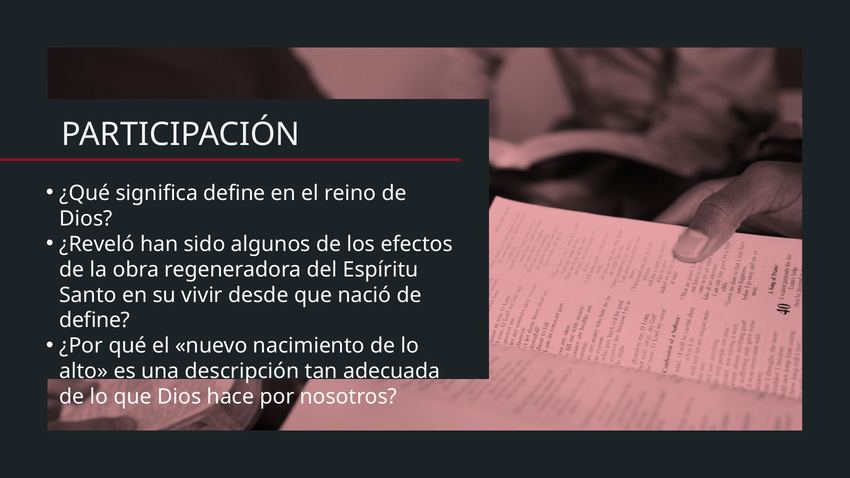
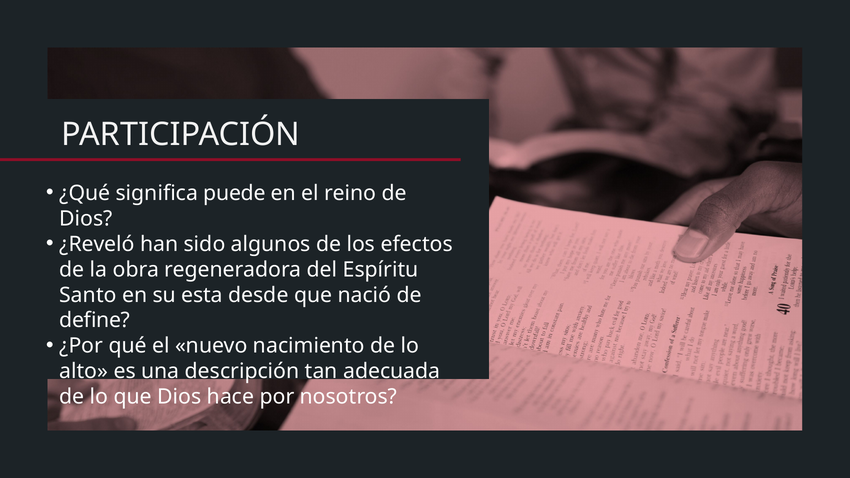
significa define: define -> puede
vivir: vivir -> esta
